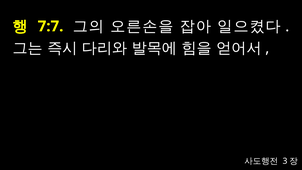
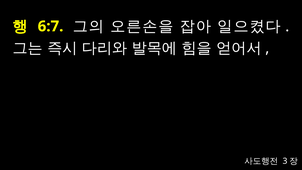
7:7: 7:7 -> 6:7
